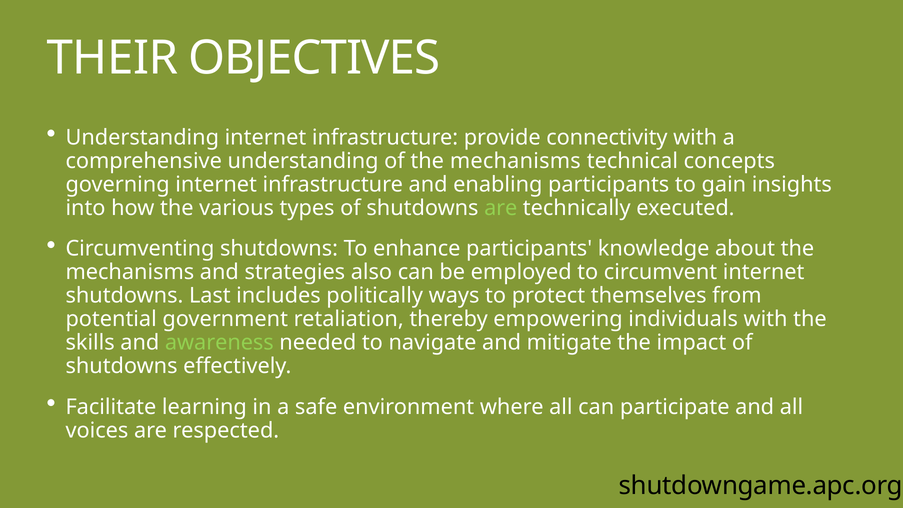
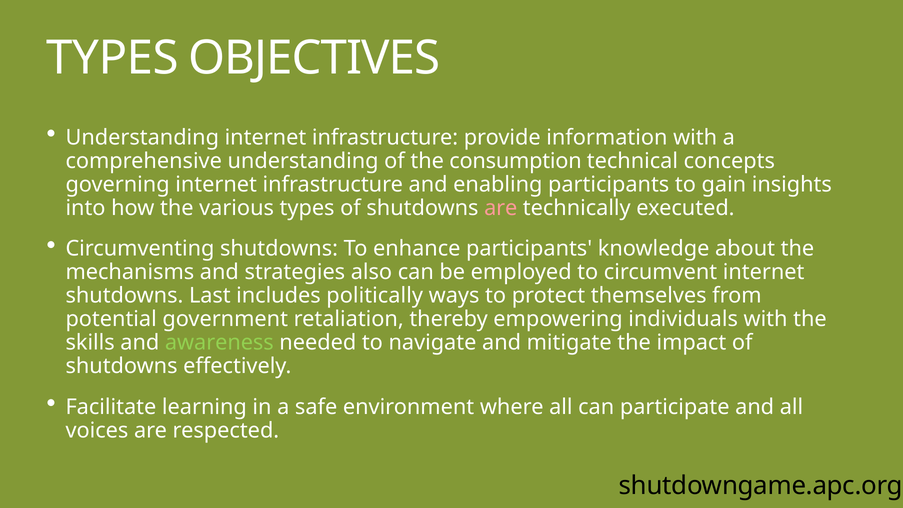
THEIR at (112, 58): THEIR -> TYPES
connectivity: connectivity -> information
of the mechanisms: mechanisms -> consumption
are at (501, 208) colour: light green -> pink
